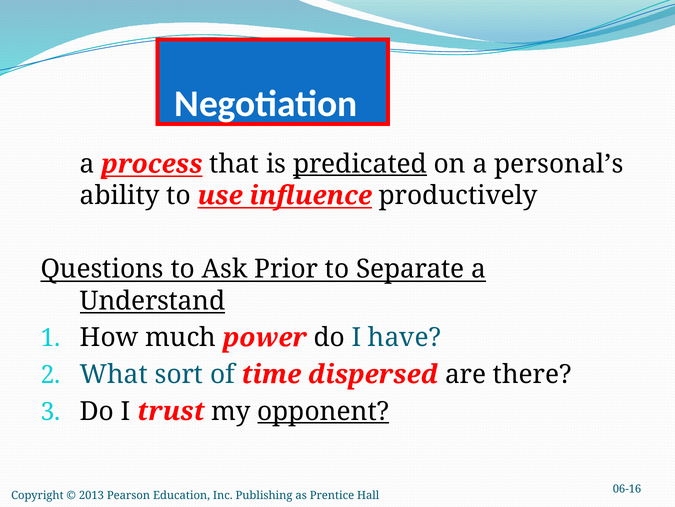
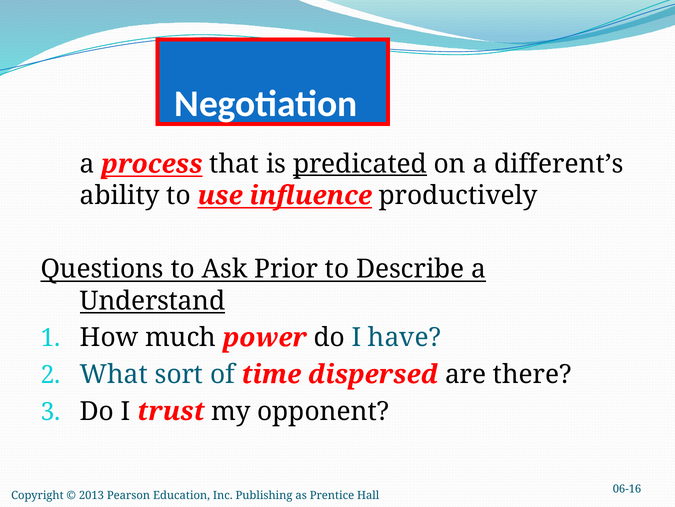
personal’s: personal’s -> different’s
Separate: Separate -> Describe
opponent underline: present -> none
